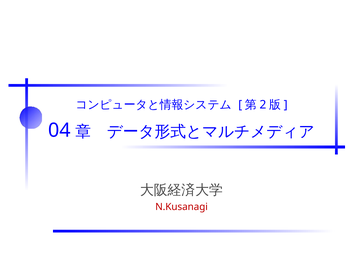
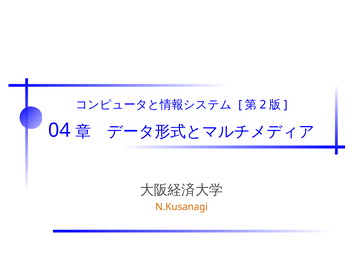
N.Kusanagi colour: red -> orange
